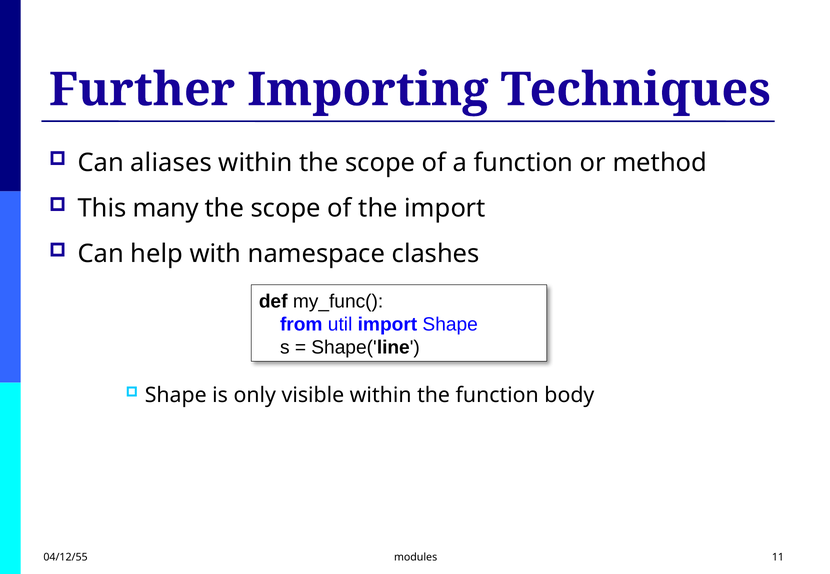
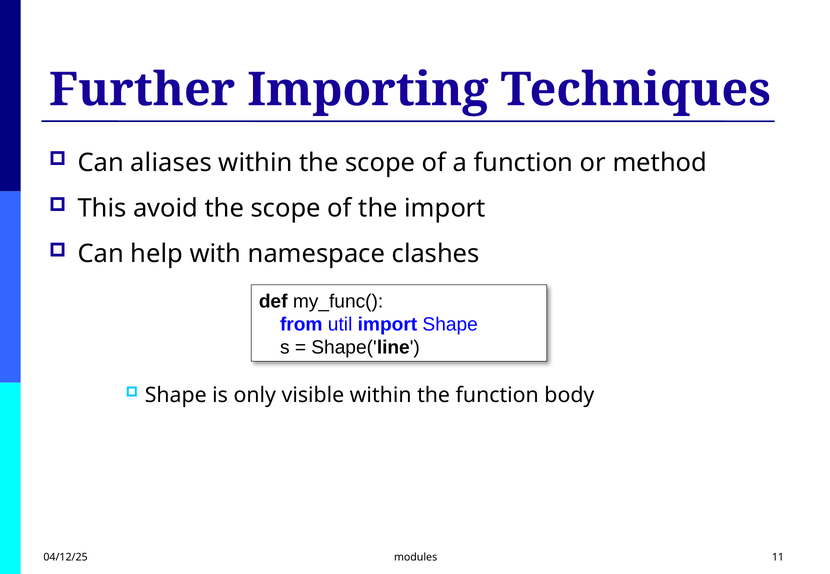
many: many -> avoid
04/12/55: 04/12/55 -> 04/12/25
